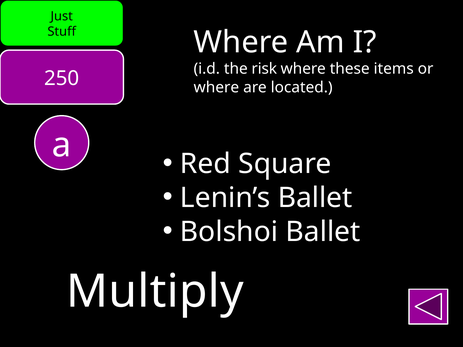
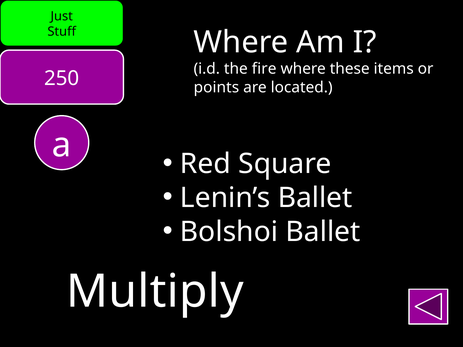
risk: risk -> fire
where at (216, 87): where -> points
